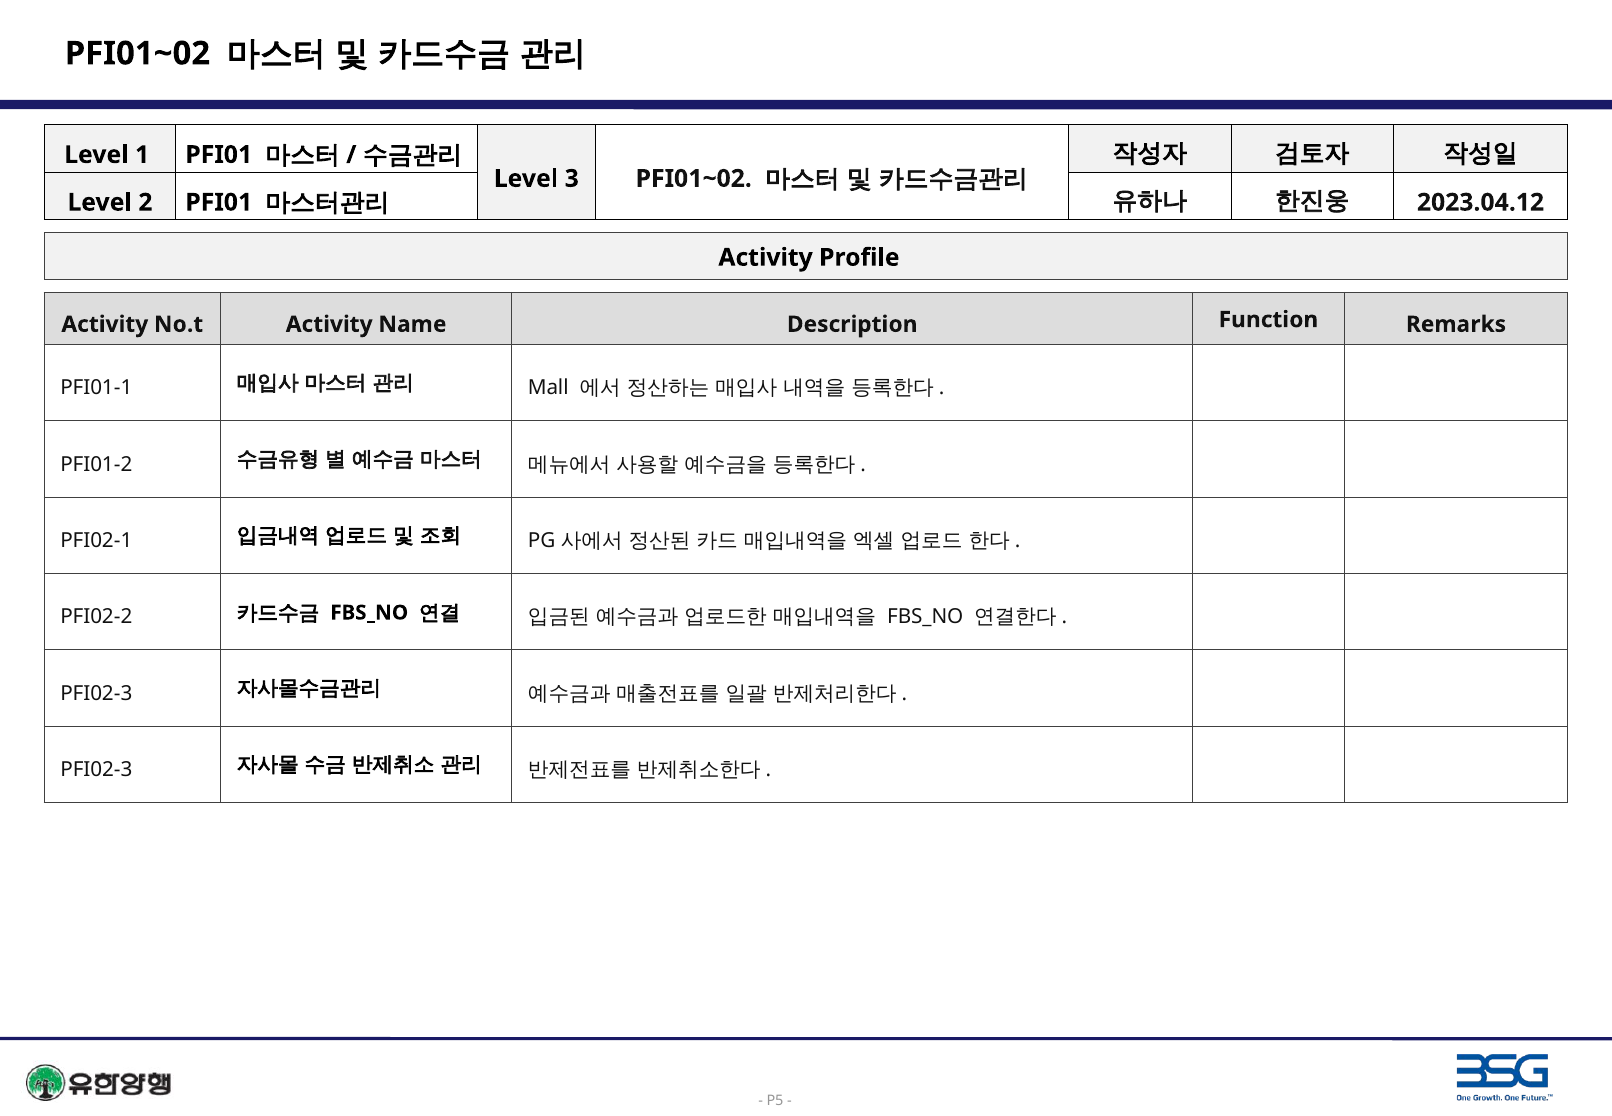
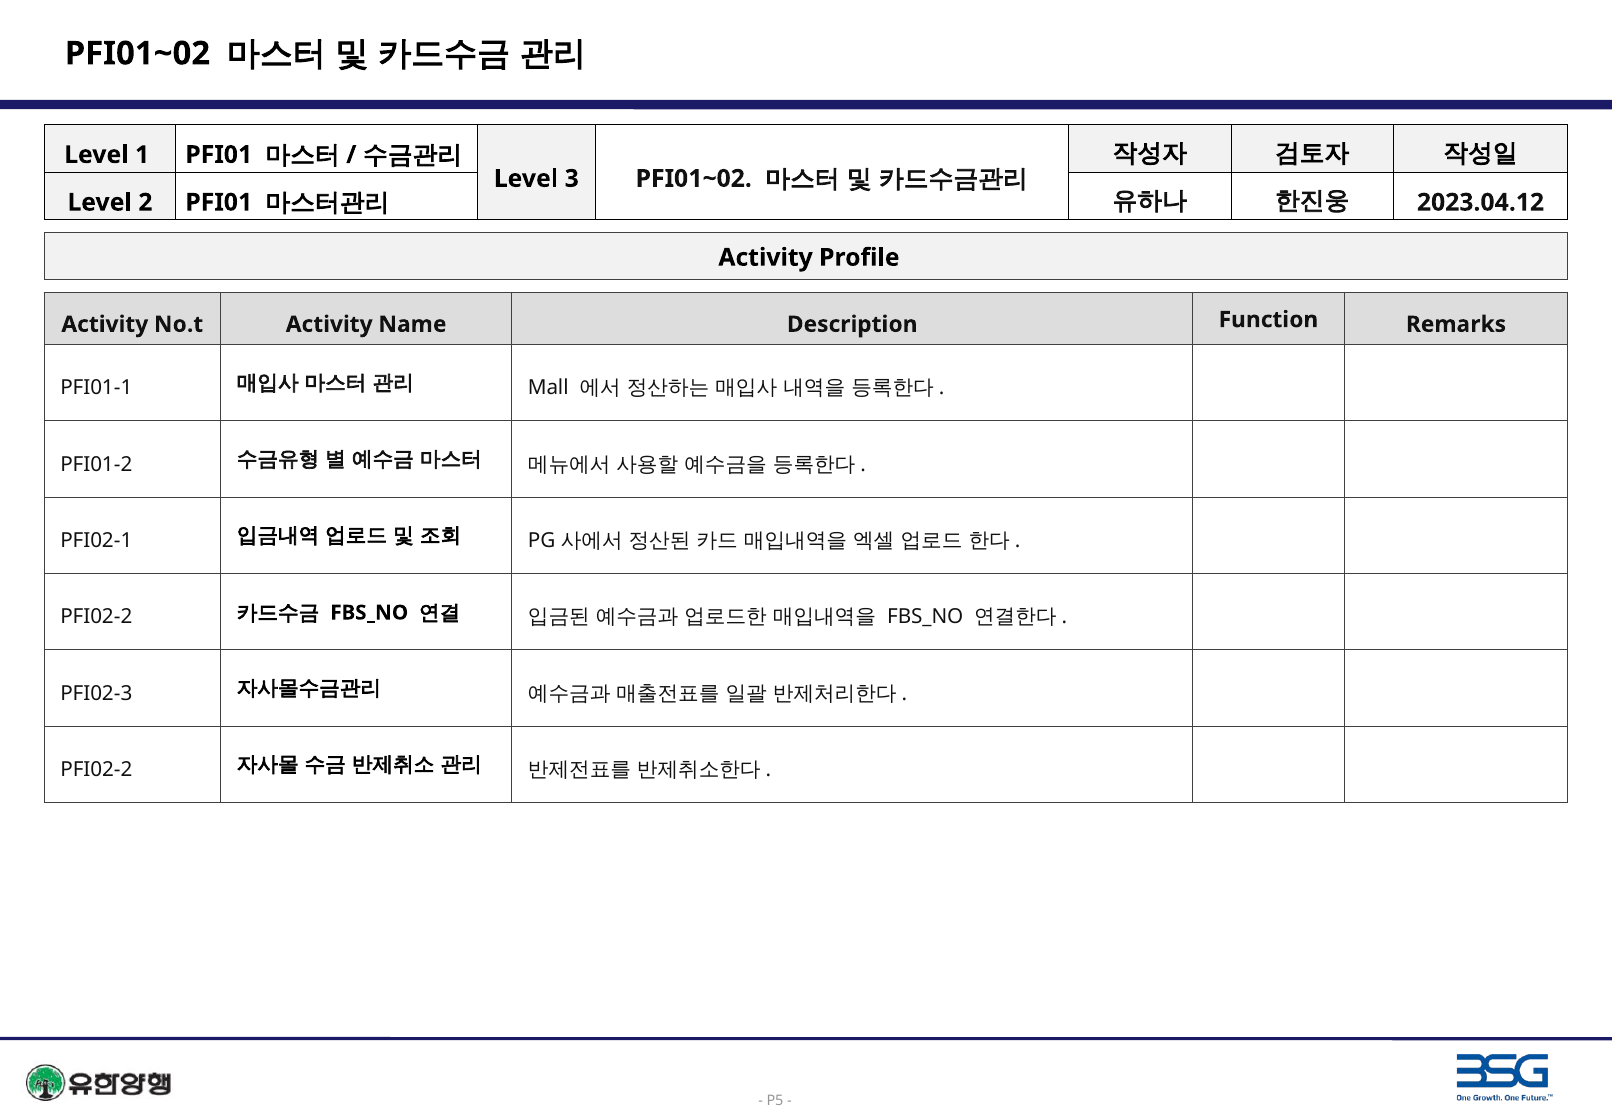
PFI02-3 at (96, 770): PFI02-3 -> PFI02-2
